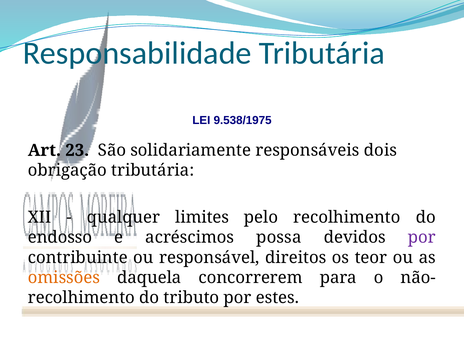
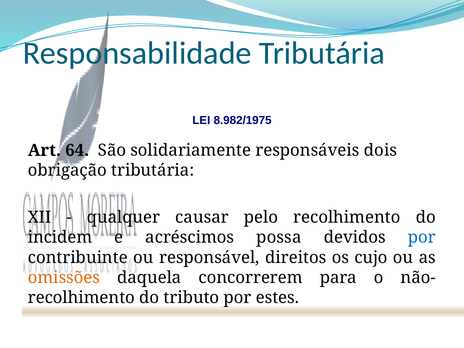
9.538/1975: 9.538/1975 -> 8.982/1975
23: 23 -> 64
limites: limites -> causar
endosso: endosso -> incidem
por at (422, 237) colour: purple -> blue
teor: teor -> cujo
